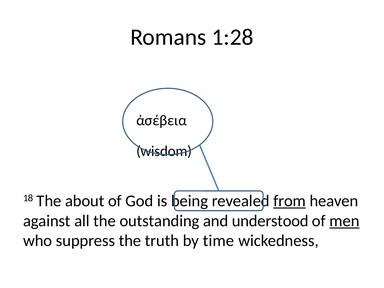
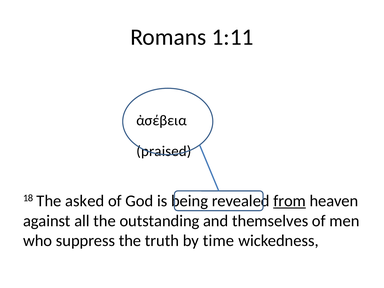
1:28: 1:28 -> 1:11
wisdom: wisdom -> praised
about: about -> asked
understood: understood -> themselves
men underline: present -> none
